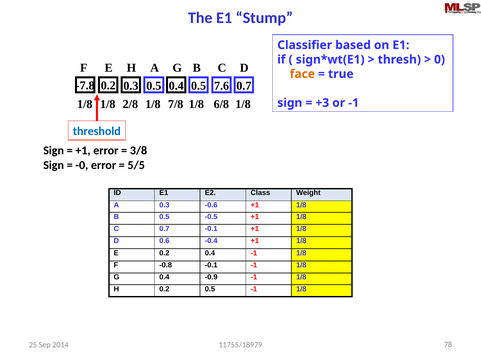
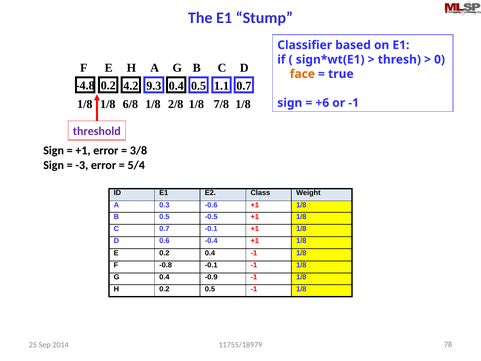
-7.8: -7.8 -> -4.8
0.3 at (131, 86): 0.3 -> 4.2
0.5 at (154, 86): 0.5 -> 9.3
7.6: 7.6 -> 1.1
2/8: 2/8 -> 6/8
7/8: 7/8 -> 2/8
6/8: 6/8 -> 7/8
+3: +3 -> +6
threshold colour: blue -> purple
-0: -0 -> -3
5/5: 5/5 -> 5/4
